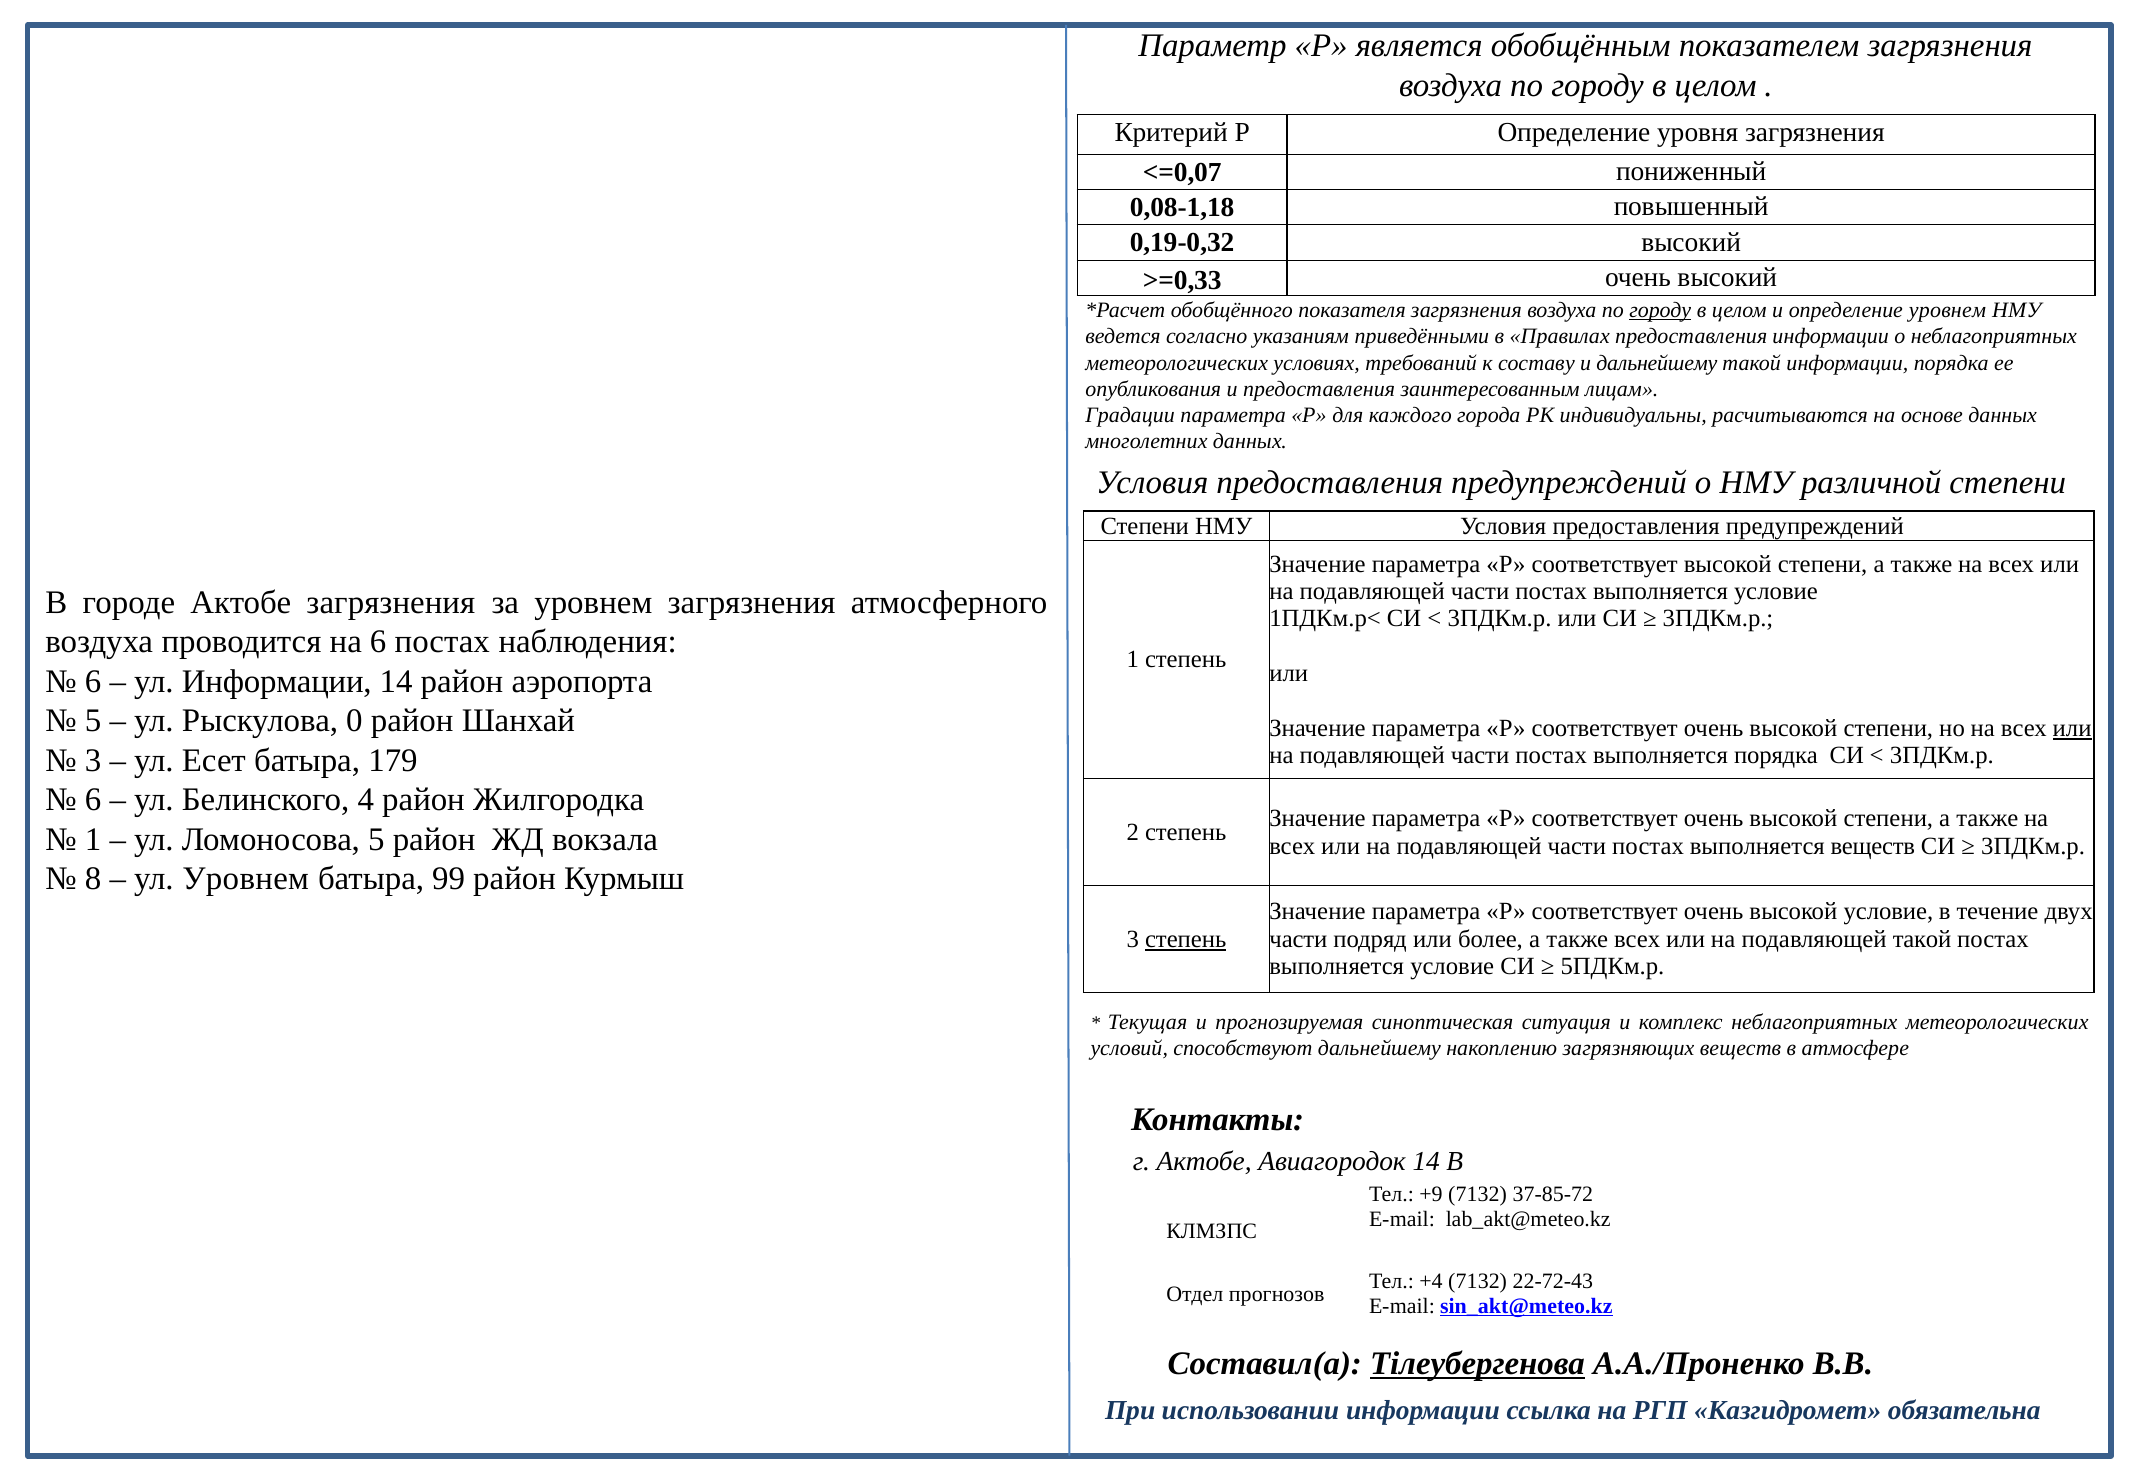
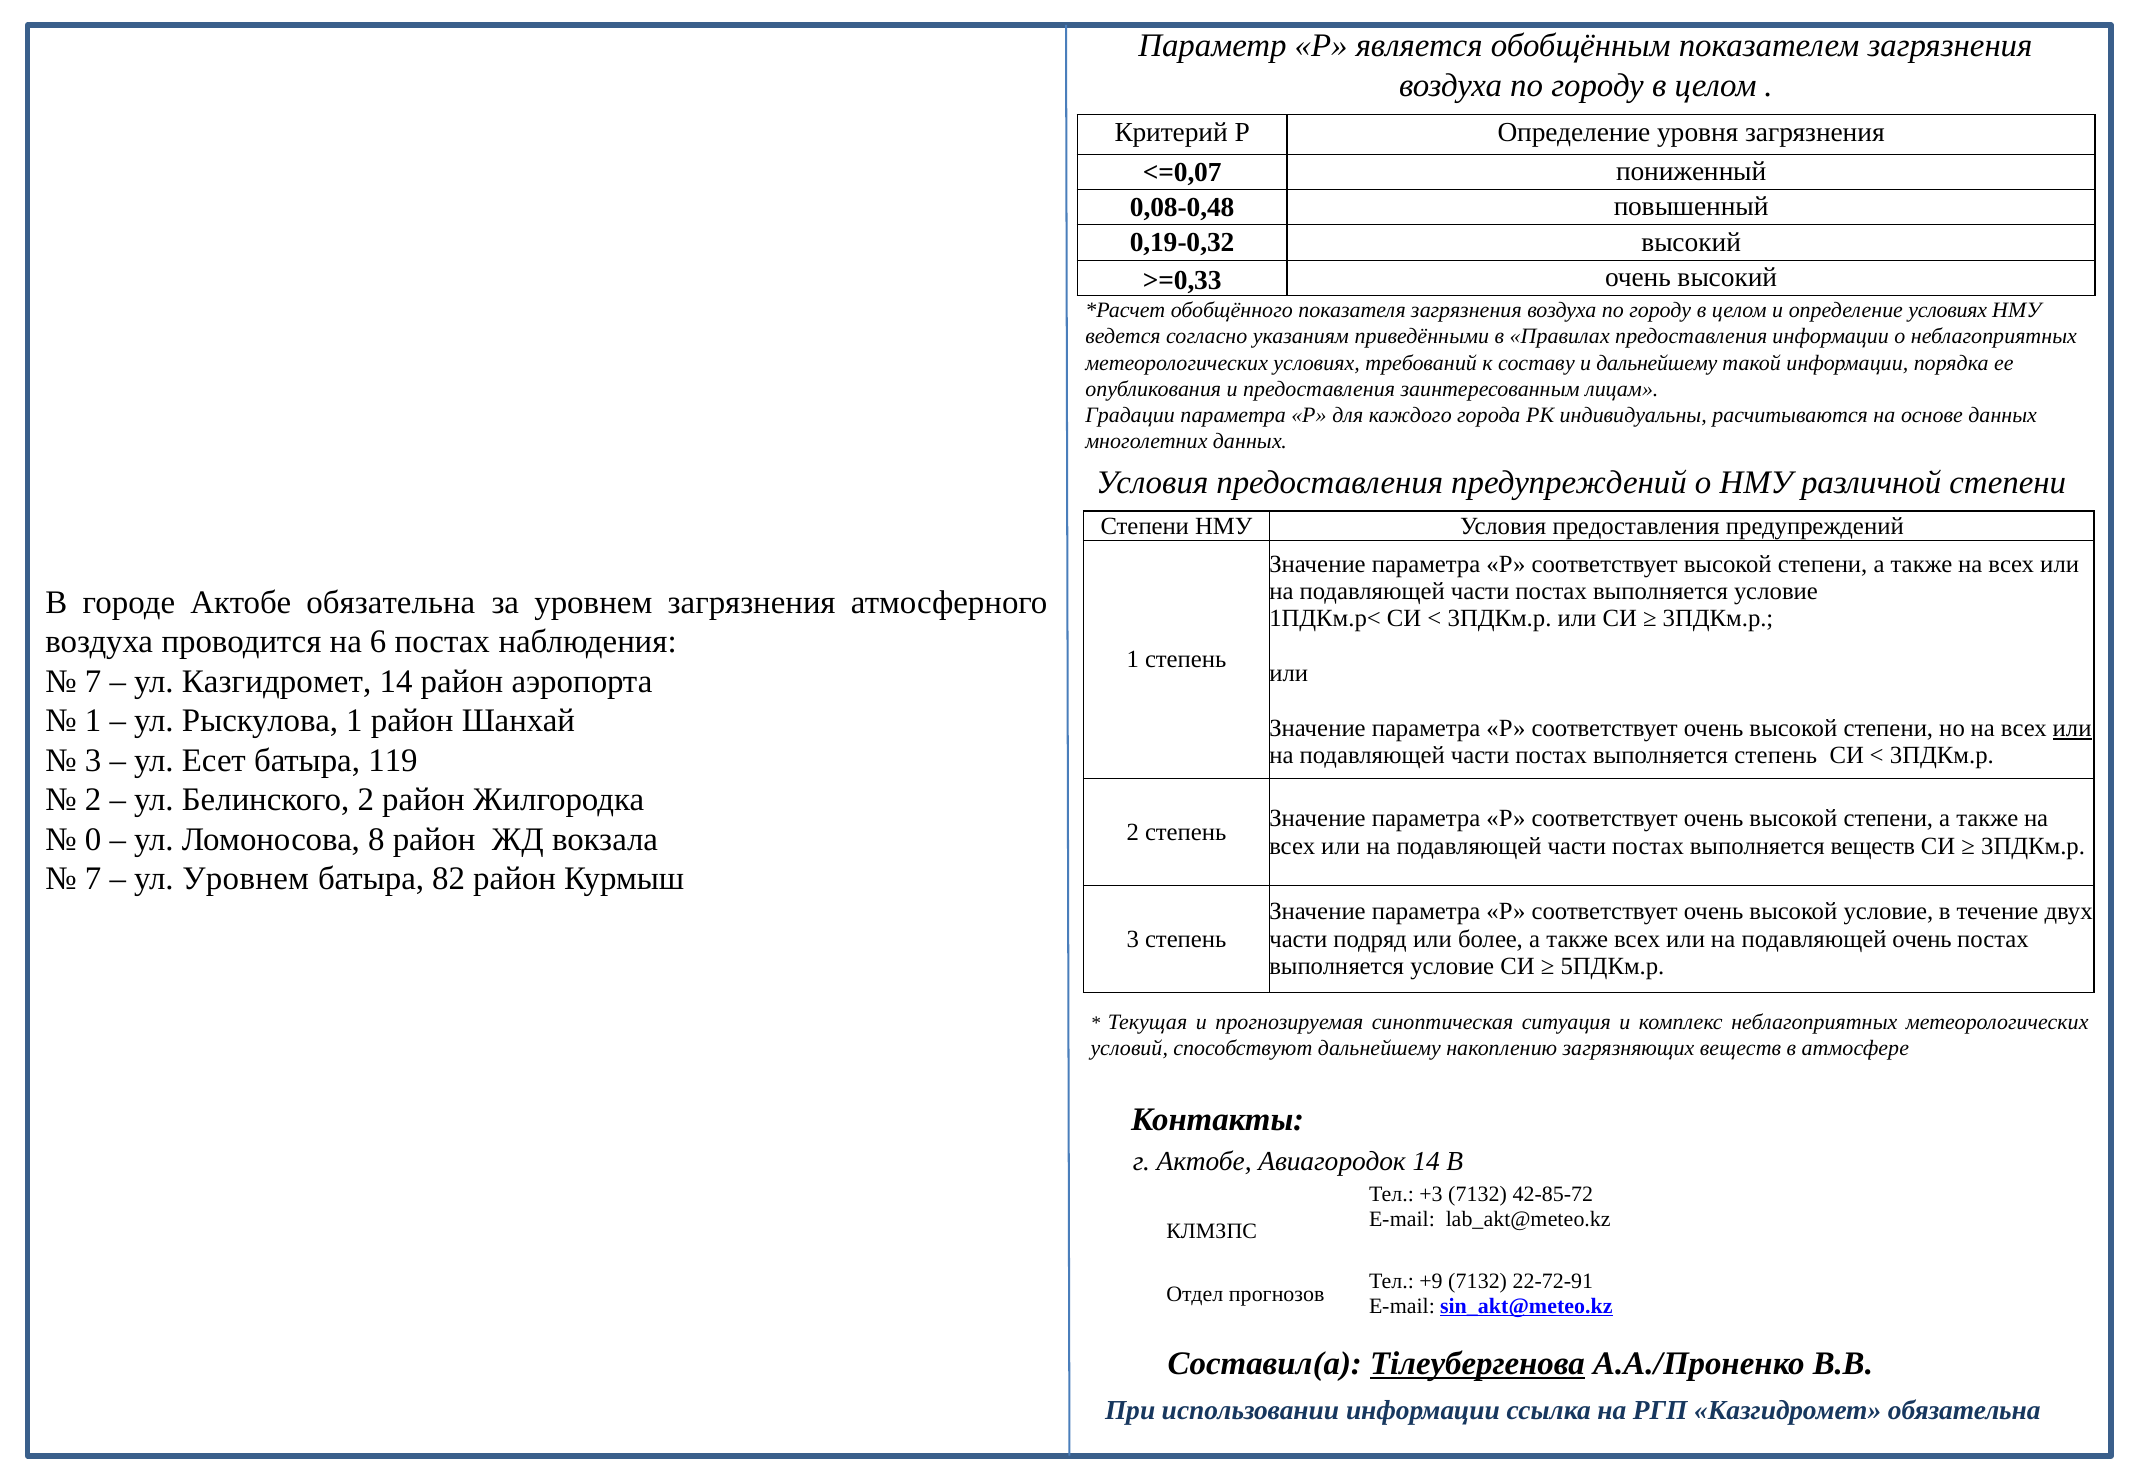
0,08-1,18: 0,08-1,18 -> 0,08-0,48
городу at (1660, 310) underline: present -> none
определение уровнем: уровнем -> условиях
Актобе загрязнения: загрязнения -> обязательна
6 at (93, 681): 6 -> 7
ул Информации: Информации -> Казгидромет
5 at (93, 721): 5 -> 1
Рыскулова 0: 0 -> 1
выполняется порядка: порядка -> степень
179: 179 -> 119
6 at (93, 800): 6 -> 2
Белинского 4: 4 -> 2
1 at (93, 839): 1 -> 0
Ломоносова 5: 5 -> 8
8 at (93, 879): 8 -> 7
99: 99 -> 82
степень at (1186, 939) underline: present -> none
подавляющей такой: такой -> очень
+9: +9 -> +3
37-85-72: 37-85-72 -> 42-85-72
+4: +4 -> +9
22-72-43: 22-72-43 -> 22-72-91
